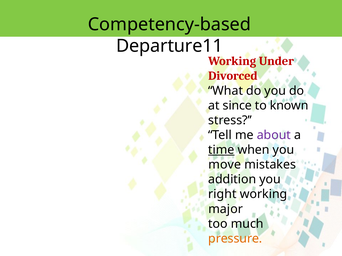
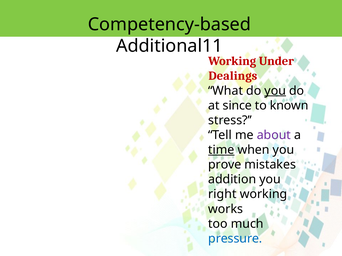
Departure11: Departure11 -> Additional11
Divorced: Divorced -> Dealings
you at (275, 91) underline: none -> present
move: move -> prove
major: major -> works
pressure colour: orange -> blue
